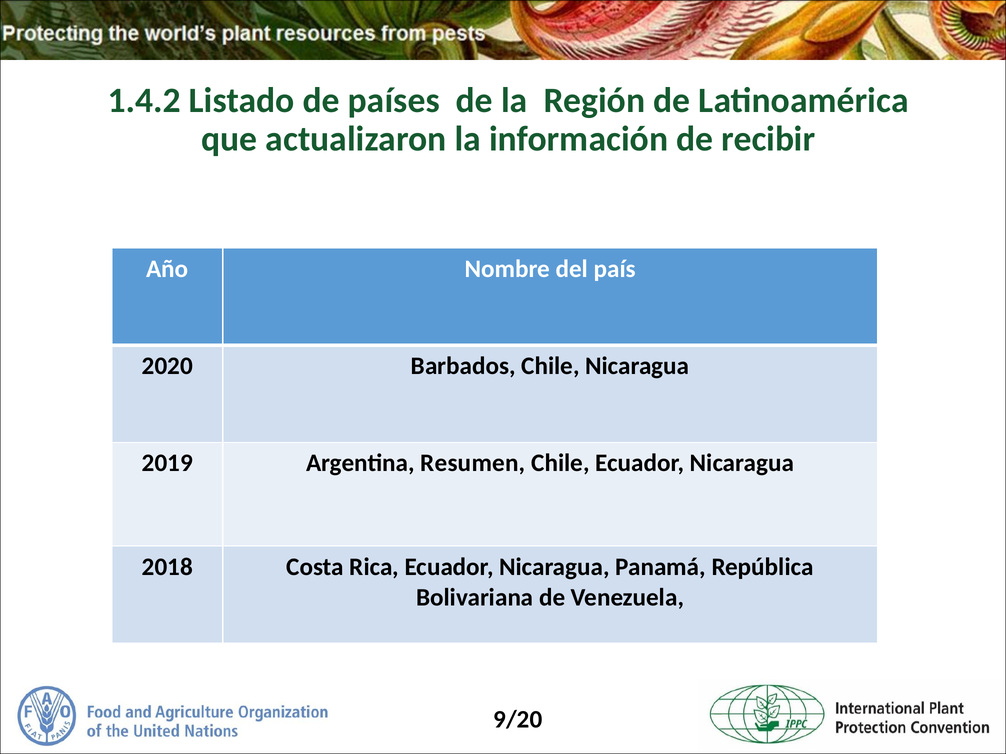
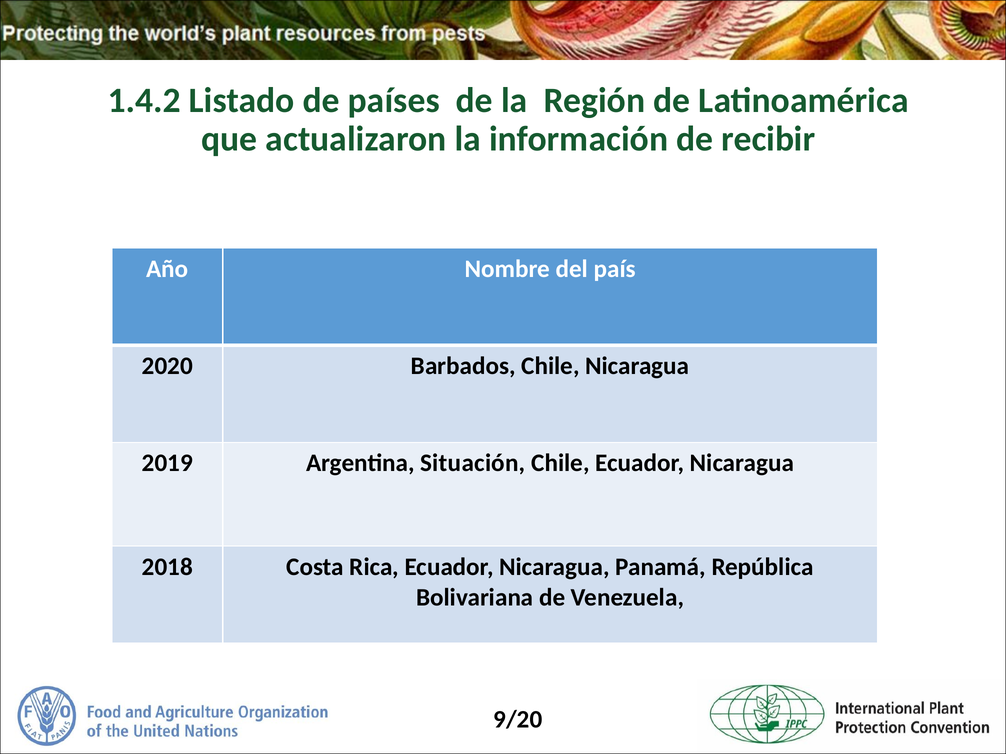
Resumen: Resumen -> Situación
